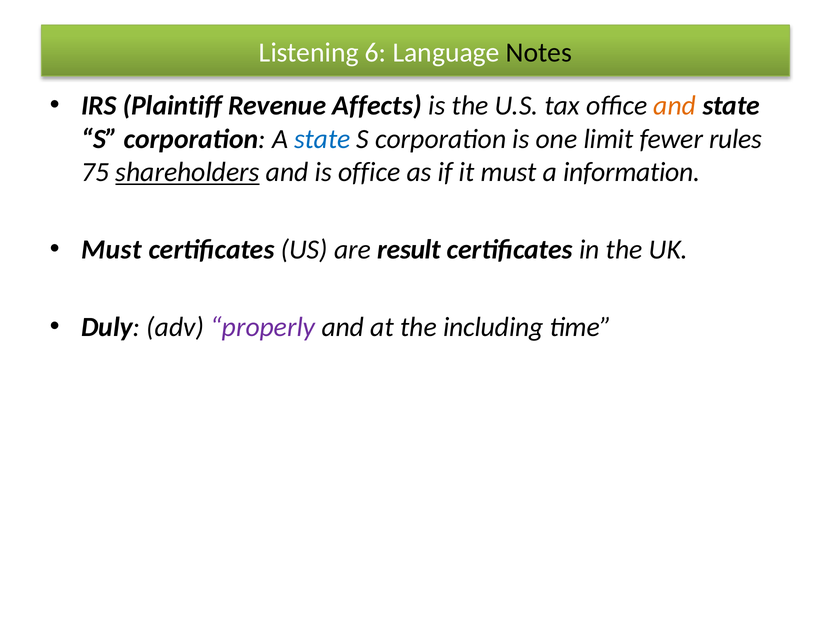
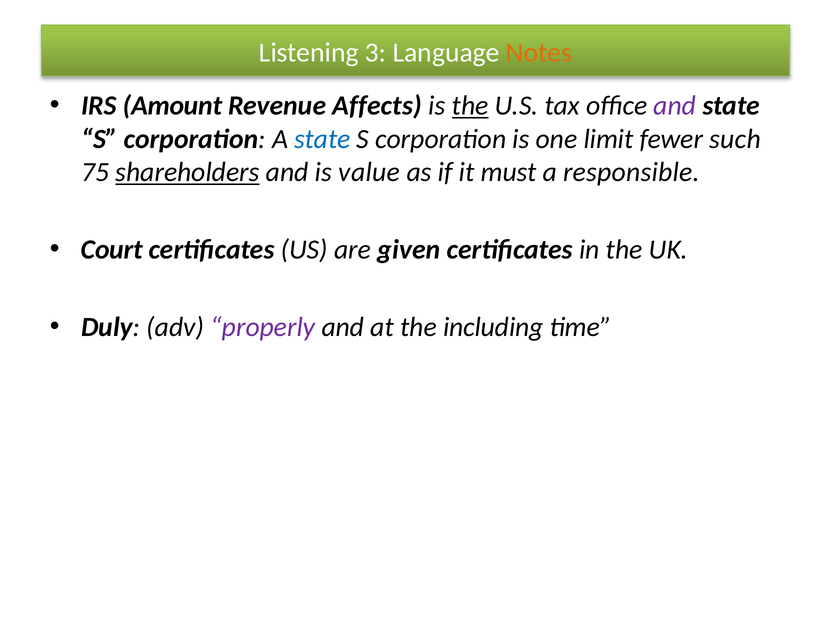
6: 6 -> 3
Notes colour: black -> orange
Plaintiff: Plaintiff -> Amount
the at (470, 106) underline: none -> present
and at (675, 106) colour: orange -> purple
rules: rules -> such
is office: office -> value
information: information -> responsible
Must at (112, 250): Must -> Court
result: result -> given
